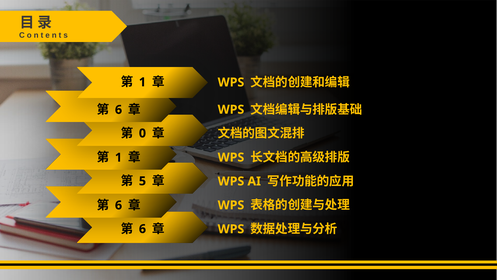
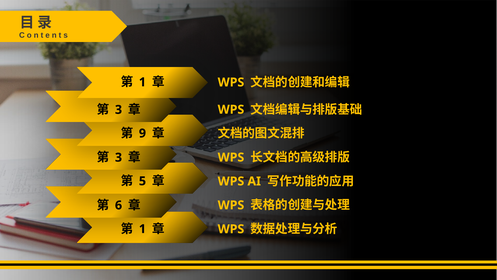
6 at (119, 110): 6 -> 3
0: 0 -> 9
1 at (119, 157): 1 -> 3
6 at (142, 229): 6 -> 1
